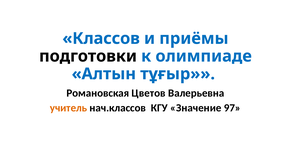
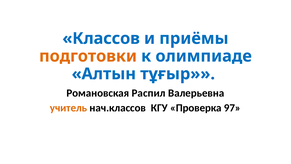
подготовки colour: black -> orange
Цветов: Цветов -> Распил
Значение: Значение -> Проверка
